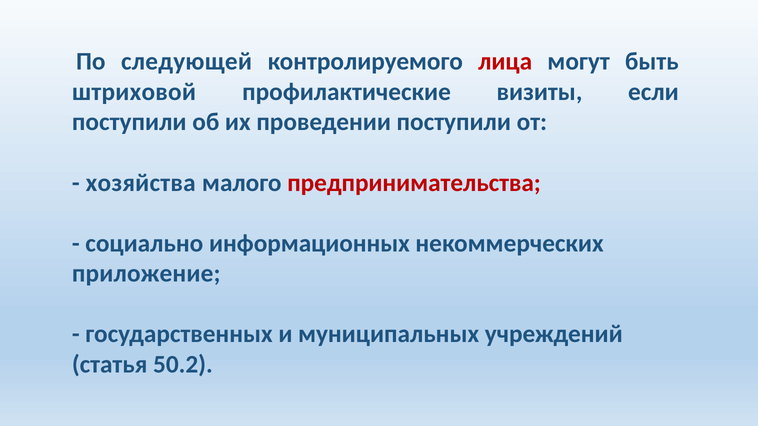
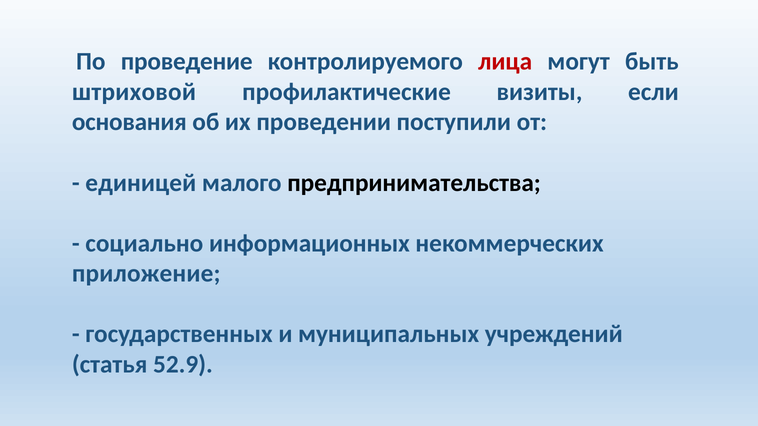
следующей: следующей -> проведение
поступили at (129, 122): поступили -> основания
хозяйства: хозяйства -> единицей
предпринимательства colour: red -> black
50.2: 50.2 -> 52.9
